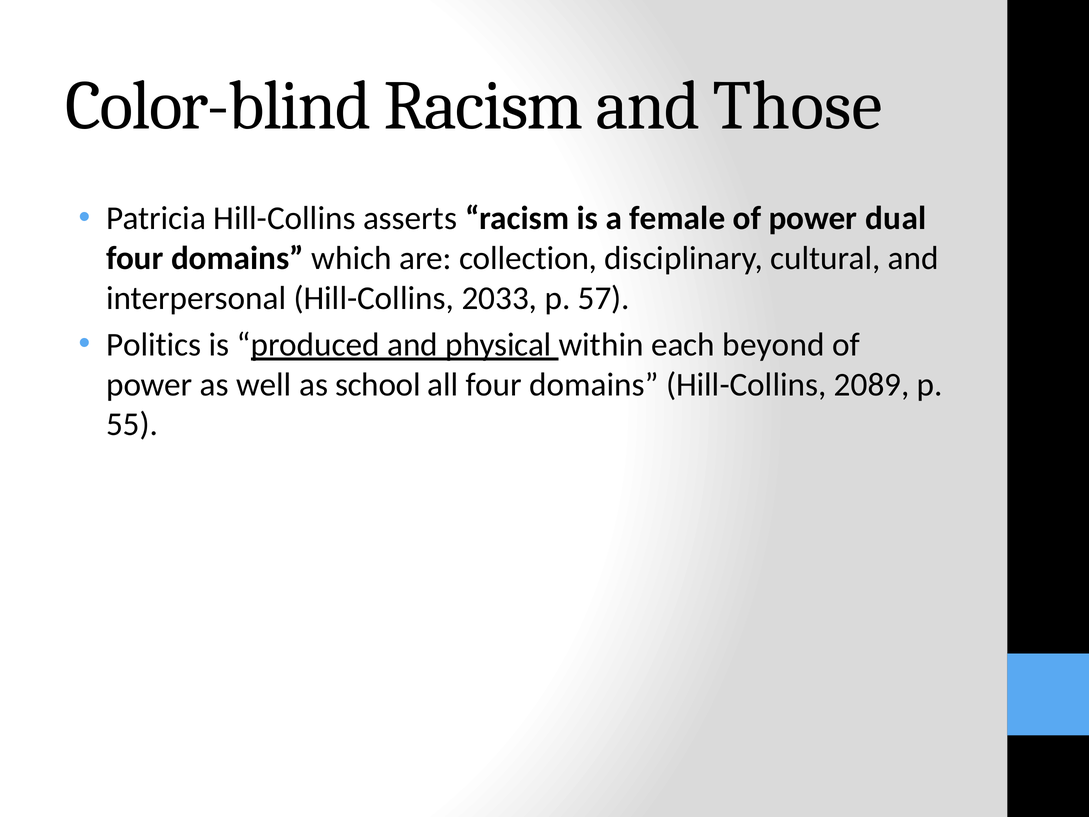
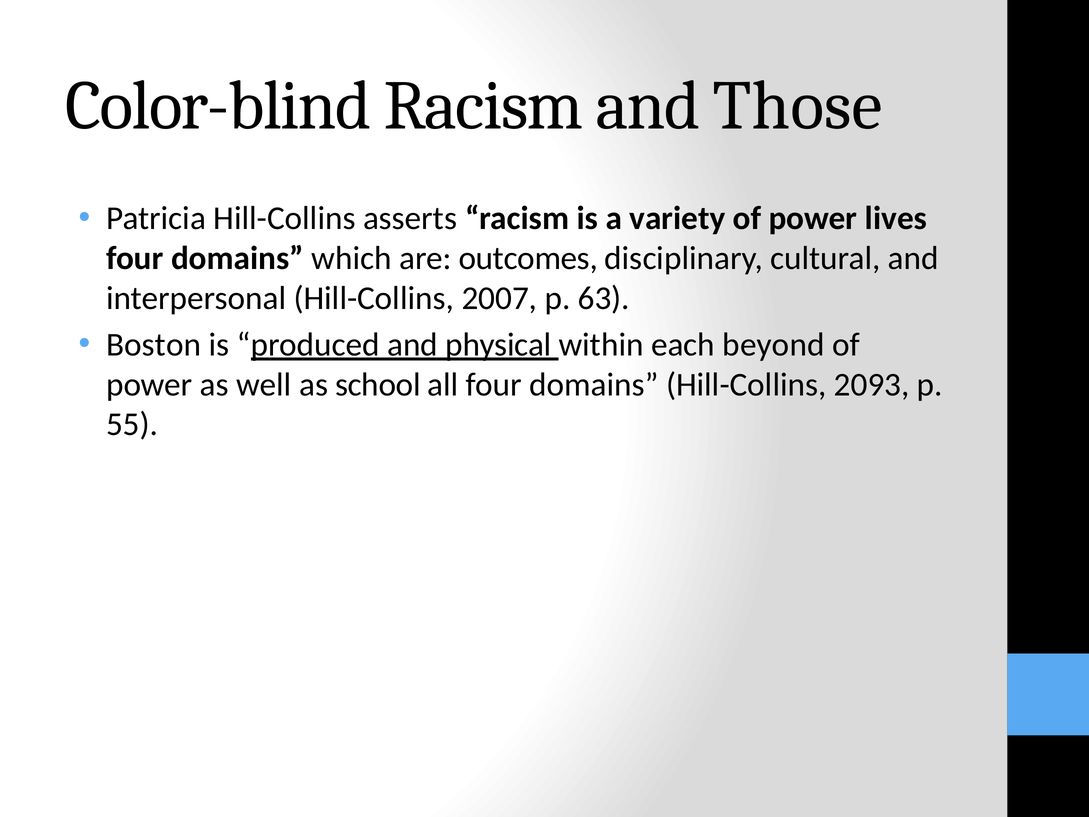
female: female -> variety
dual: dual -> lives
collection: collection -> outcomes
2033: 2033 -> 2007
57: 57 -> 63
Politics: Politics -> Boston
2089: 2089 -> 2093
